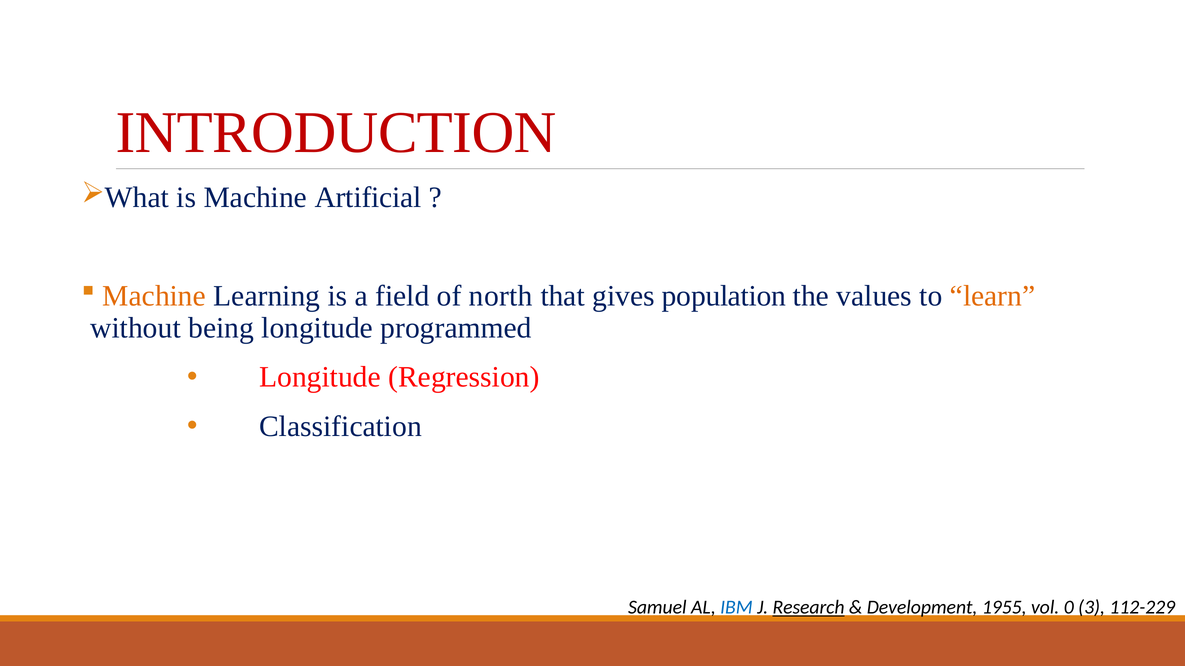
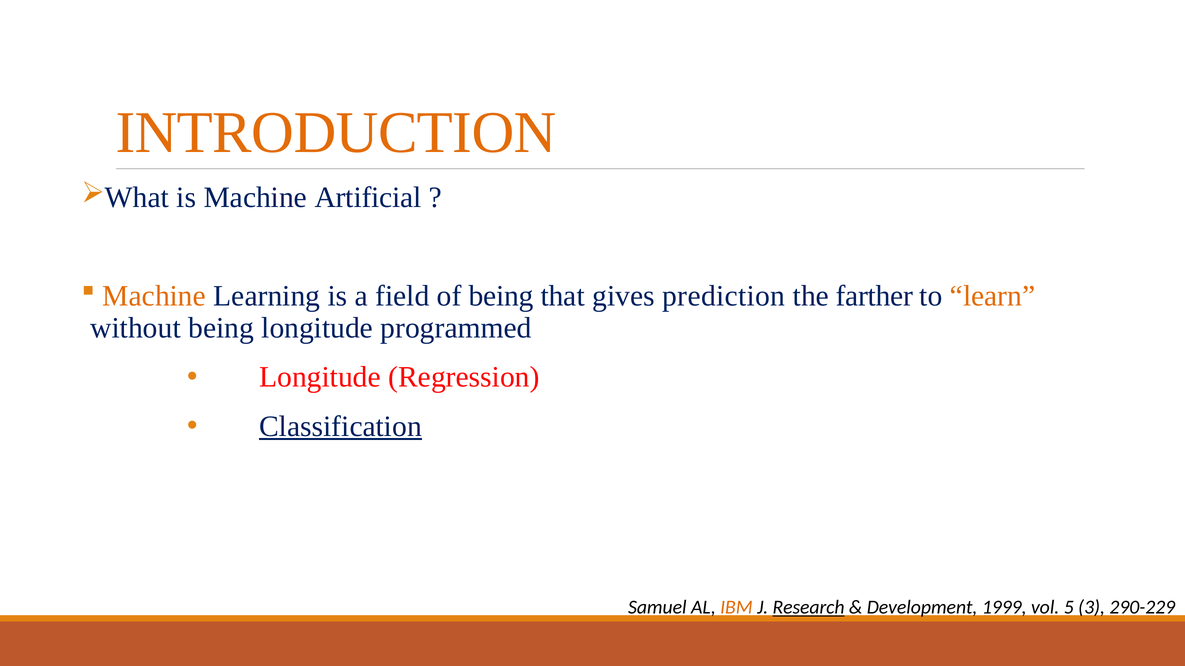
INTRODUCTION colour: red -> orange
of north: north -> being
population: population -> prediction
values: values -> farther
Classification underline: none -> present
IBM colour: blue -> orange
1955: 1955 -> 1999
0: 0 -> 5
112-229: 112-229 -> 290-229
